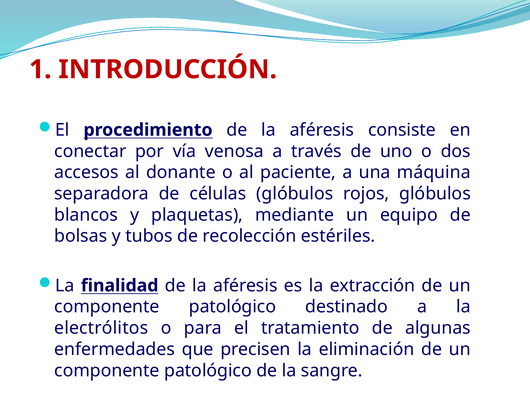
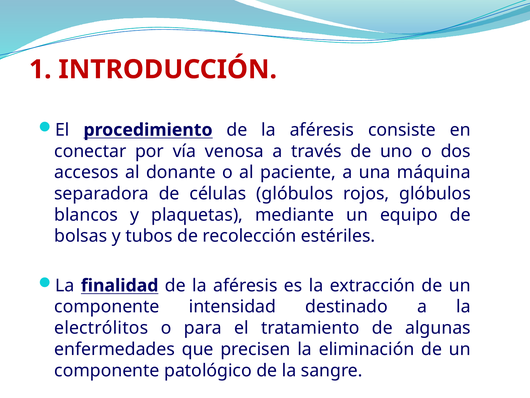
patológico at (232, 306): patológico -> intensidad
